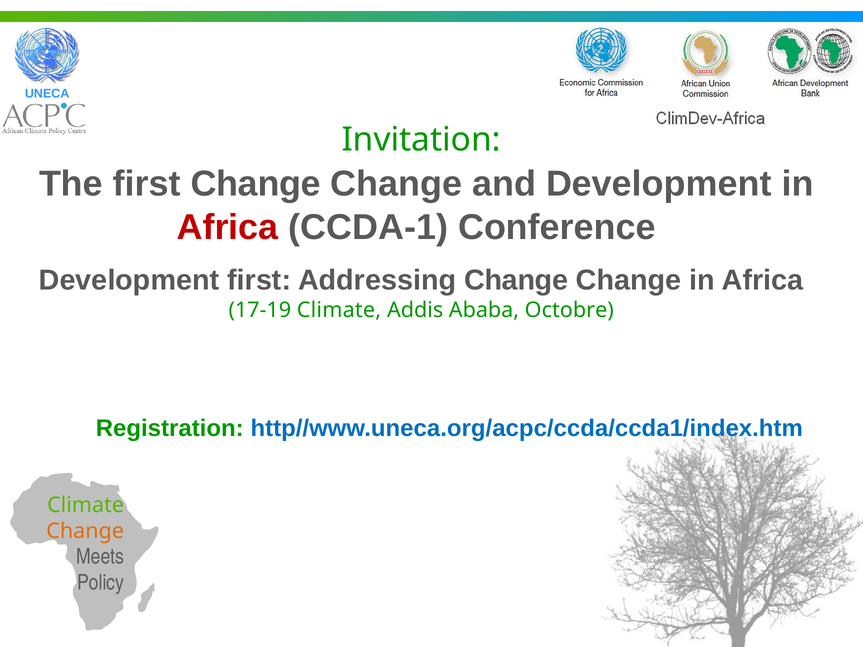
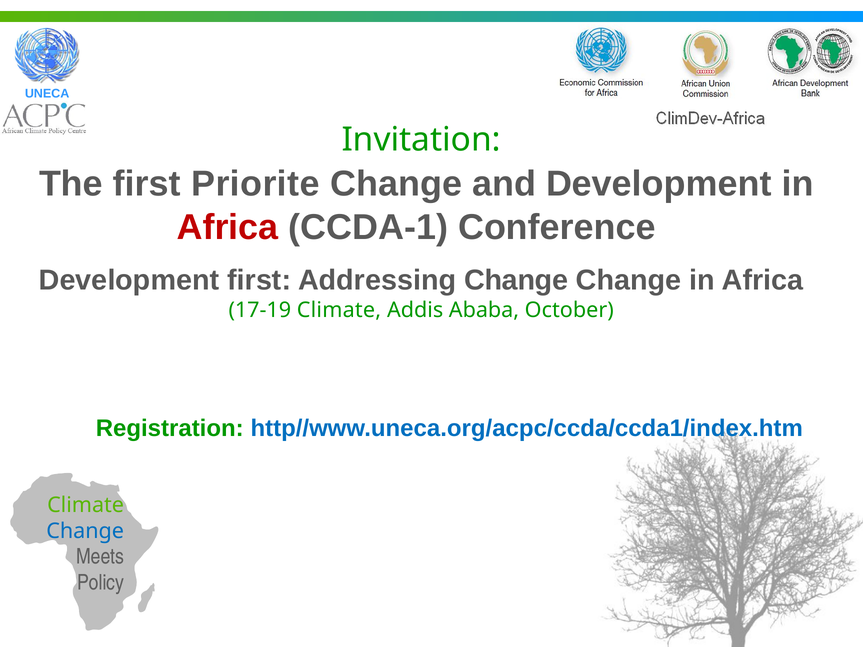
first Change: Change -> Priorite
Octobre: Octobre -> October
Change at (85, 531) colour: orange -> blue
